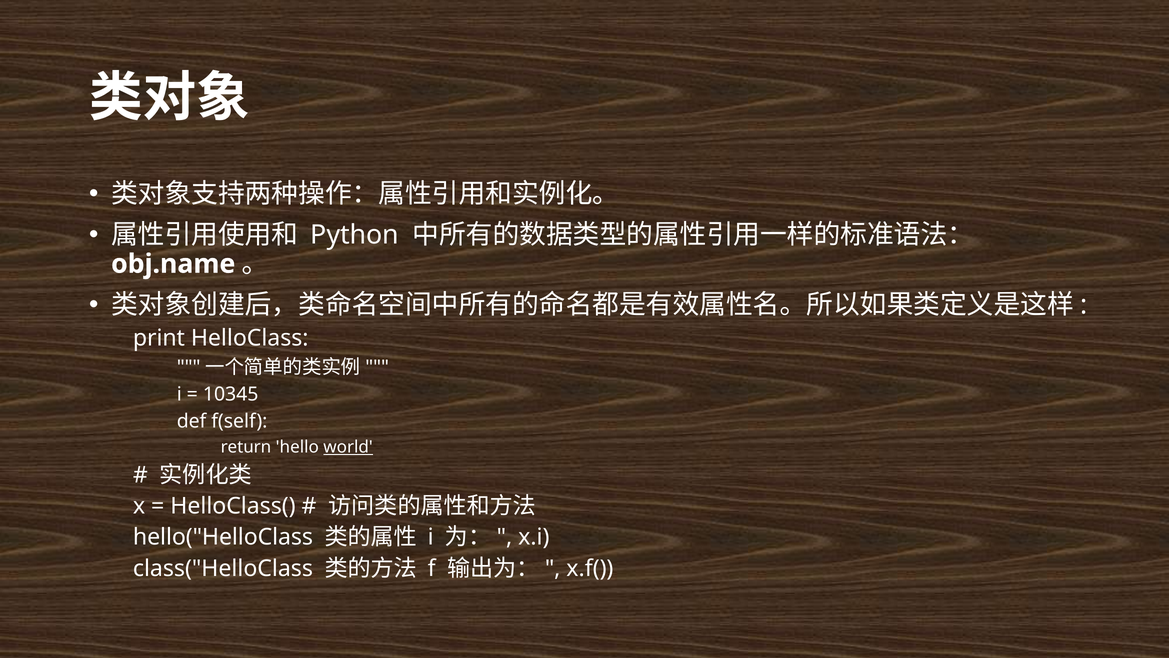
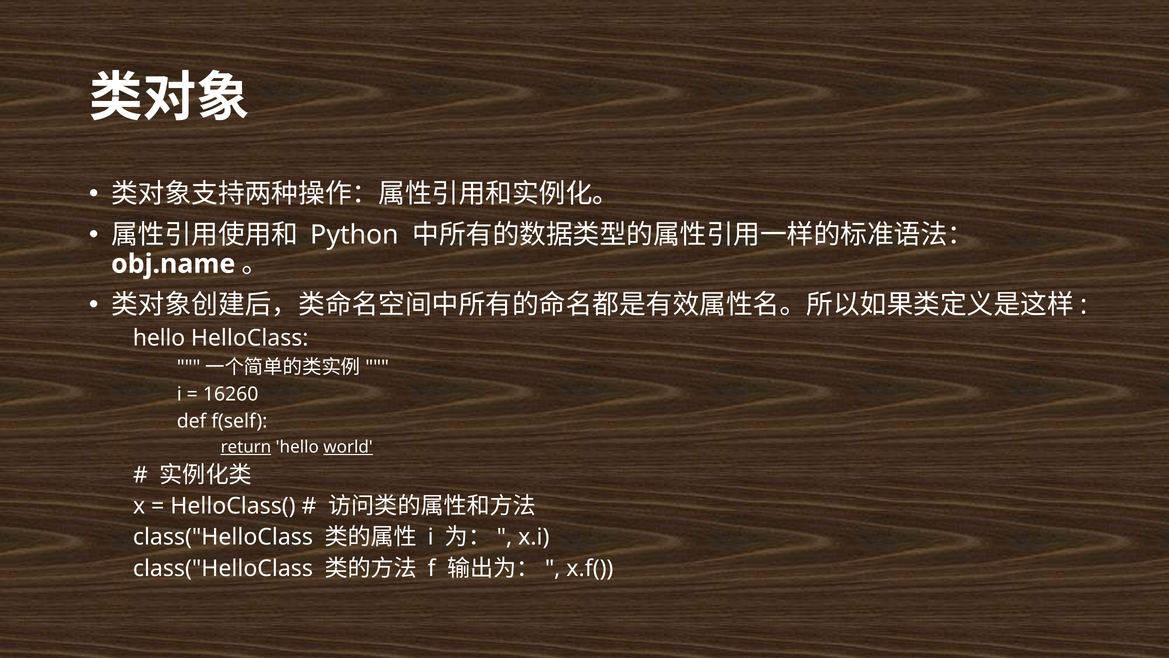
print at (159, 338): print -> hello
10345: 10345 -> 16260
return underline: none -> present
hello("HelloClass at (223, 537): hello("HelloClass -> class("HelloClass
